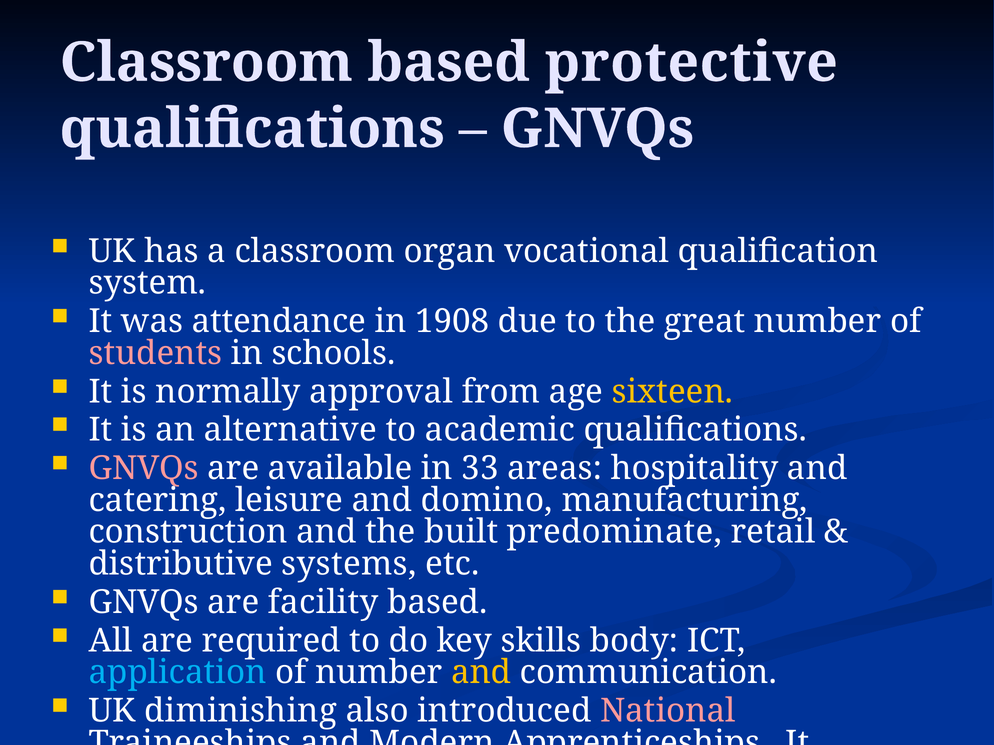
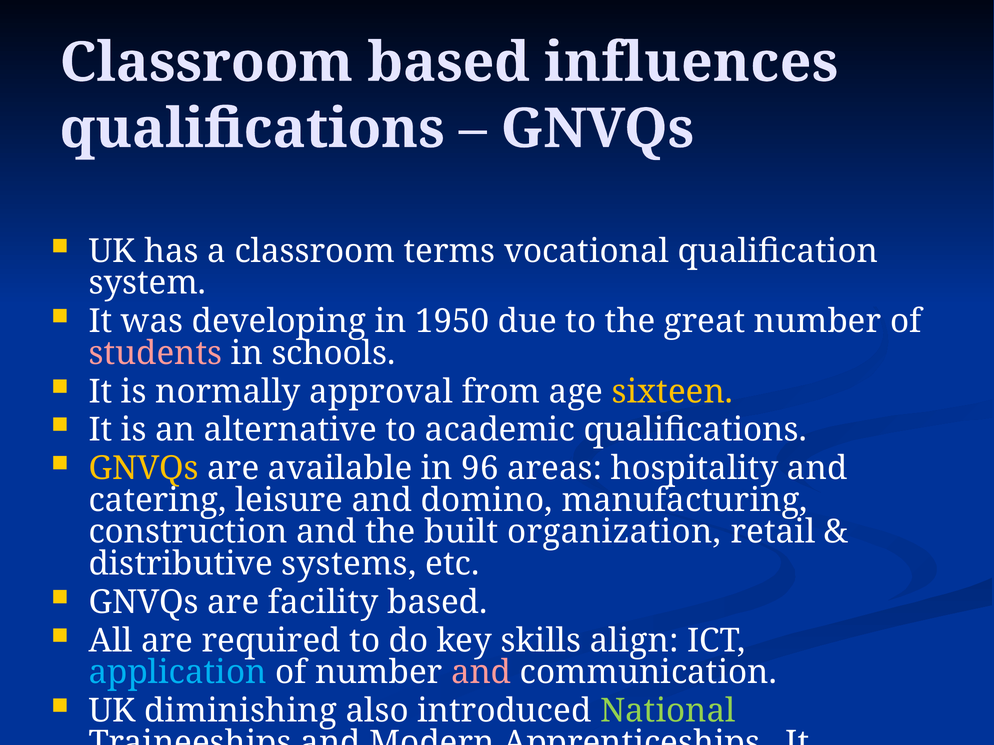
protective: protective -> influences
organ: organ -> terms
attendance: attendance -> developing
1908: 1908 -> 1950
GNVQs at (144, 469) colour: pink -> yellow
33: 33 -> 96
predominate: predominate -> organization
body: body -> align
and at (481, 673) colour: yellow -> pink
National colour: pink -> light green
